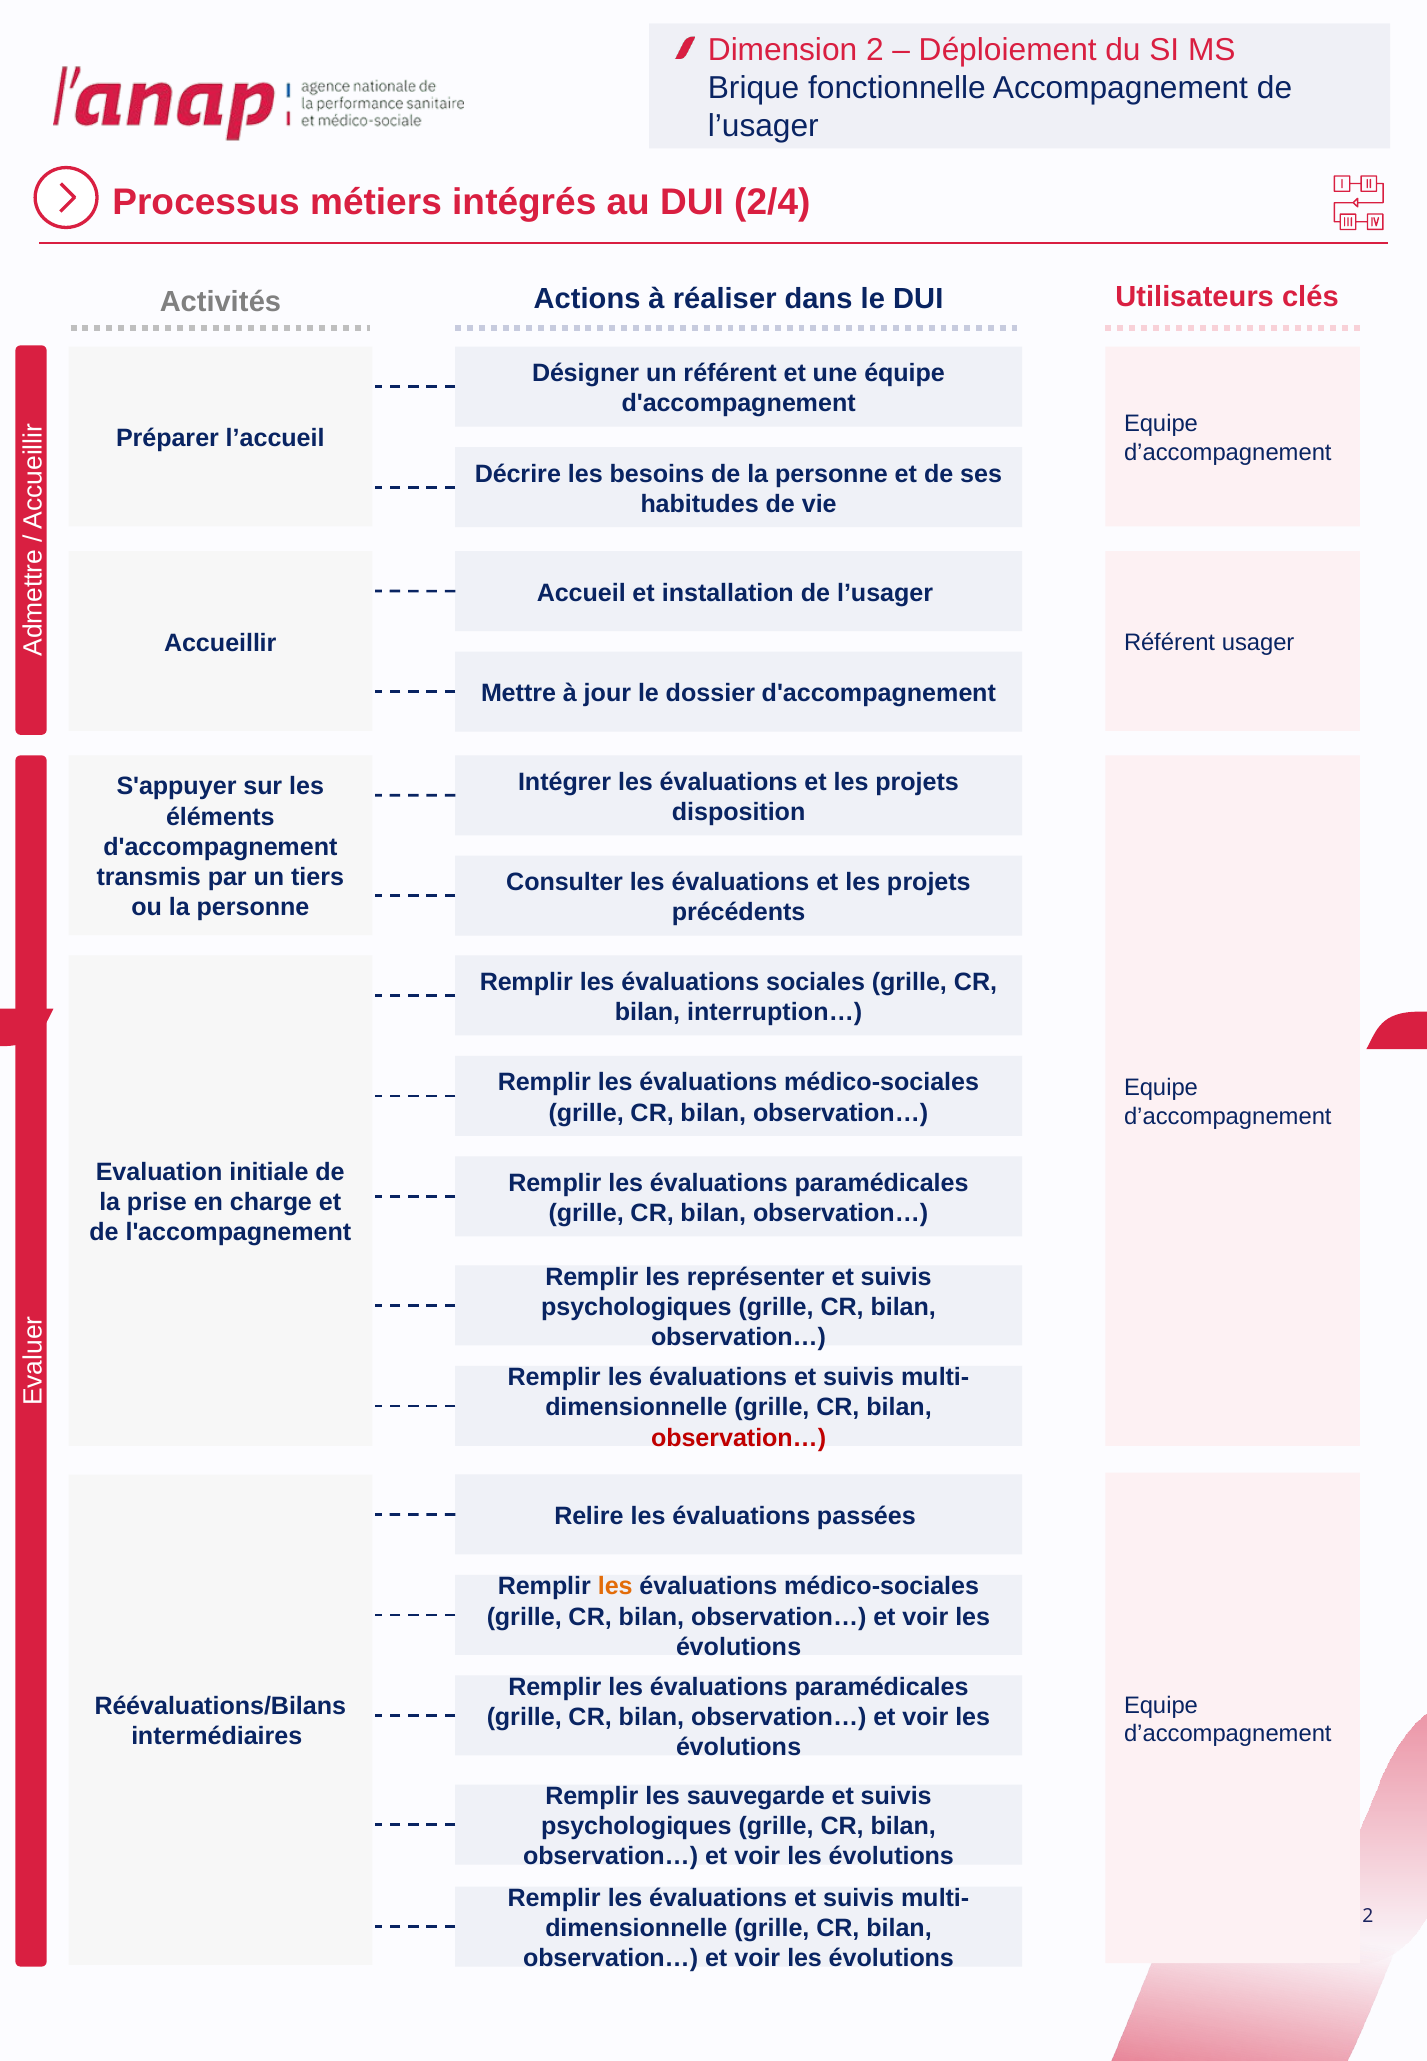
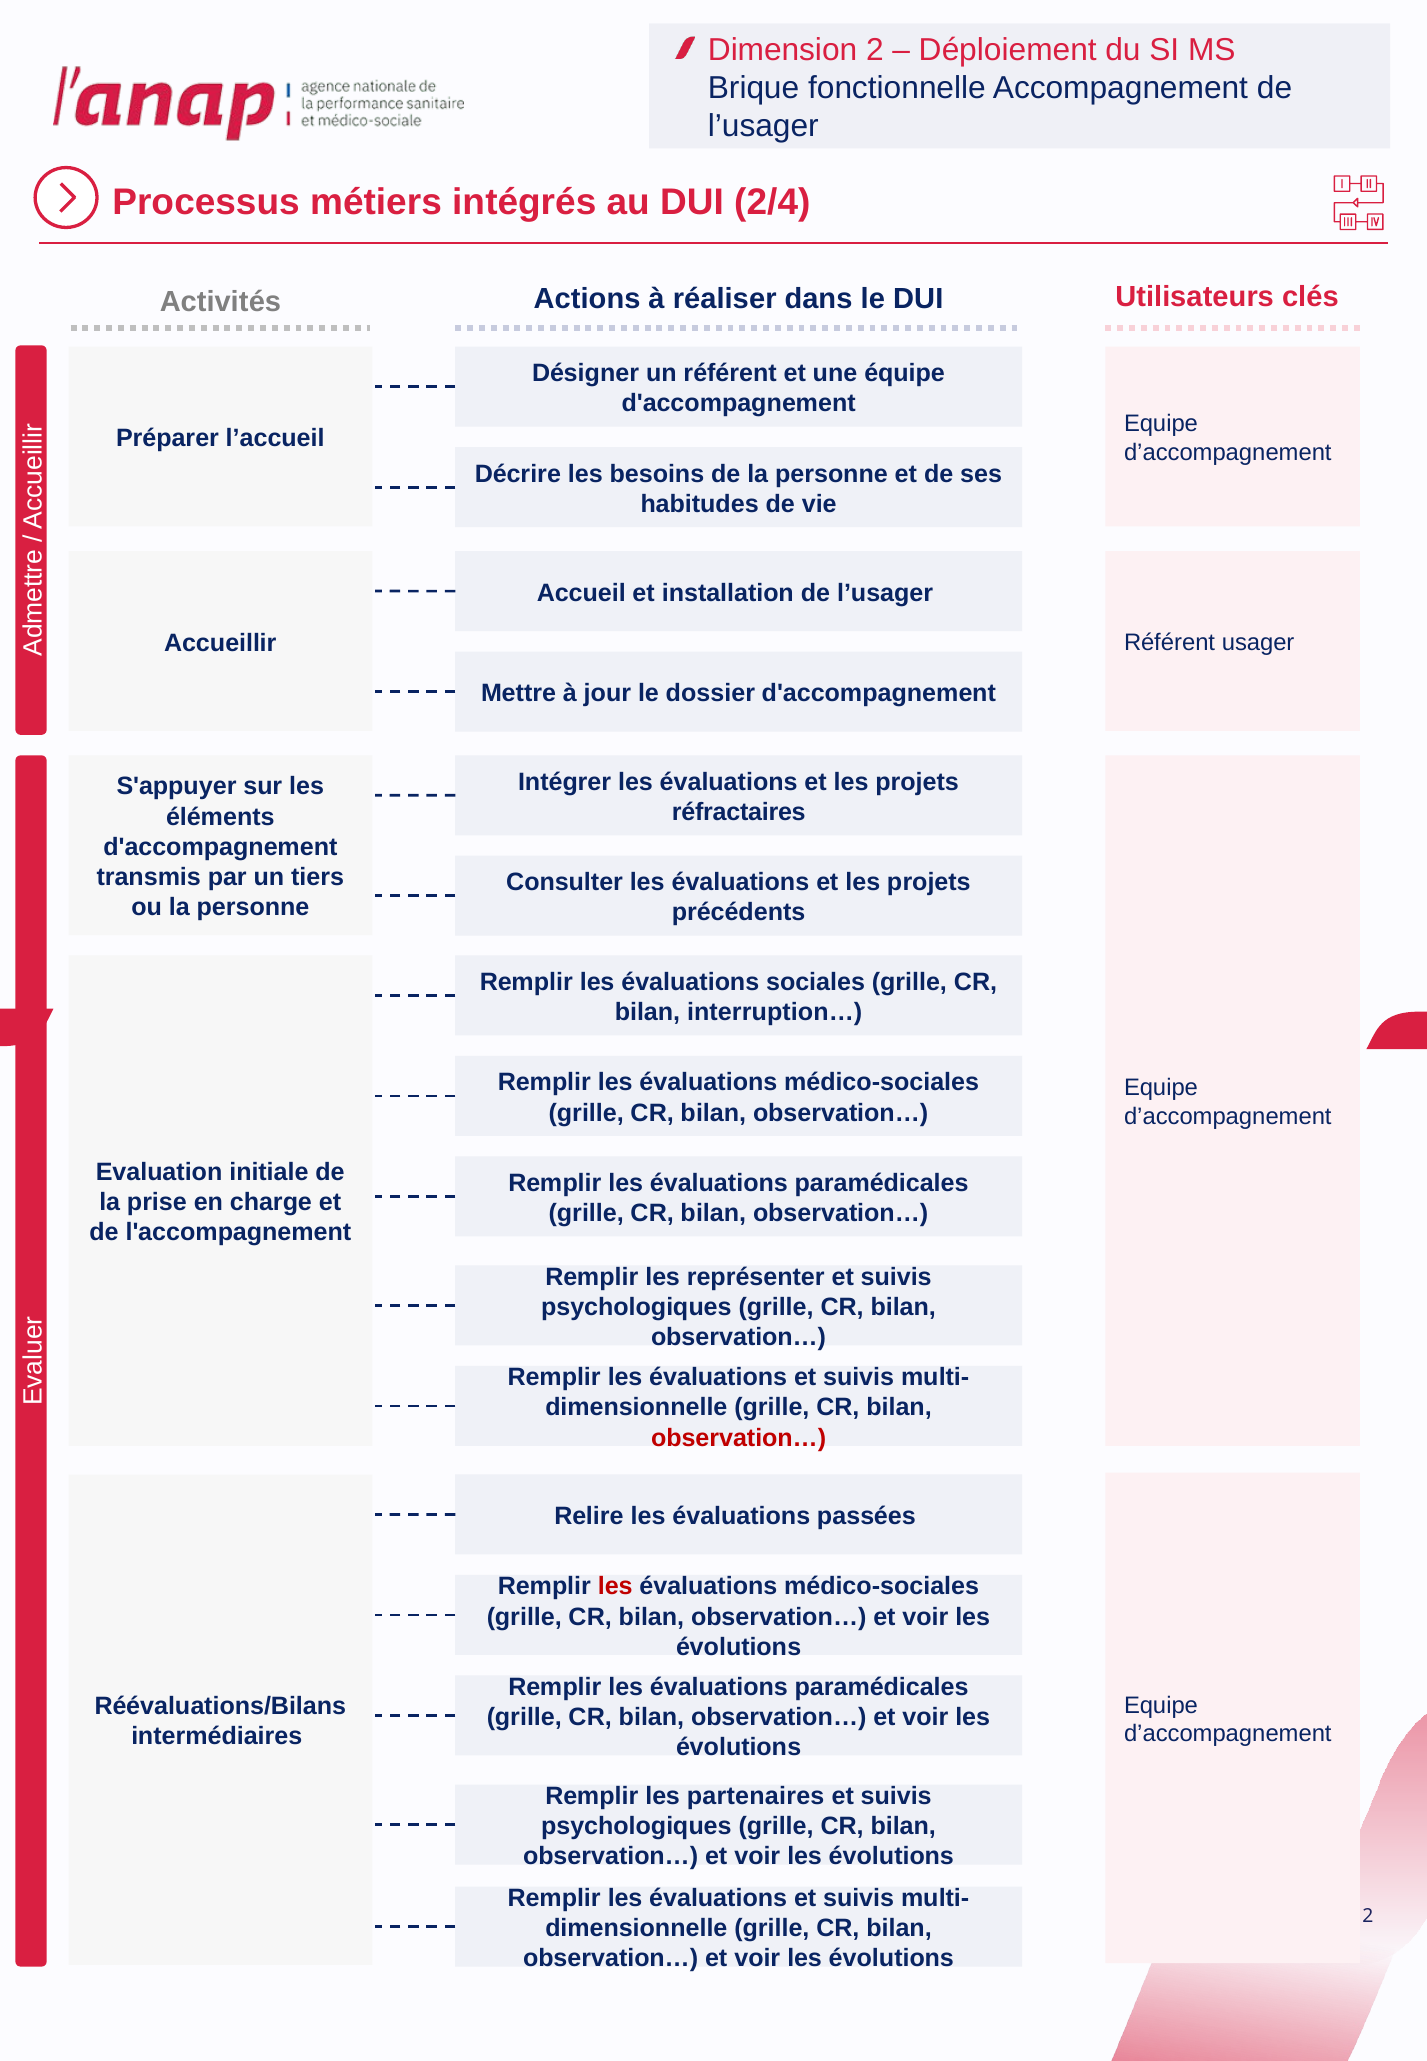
disposition: disposition -> réfractaires
les at (615, 1587) colour: orange -> red
sauvegarde: sauvegarde -> partenaires
